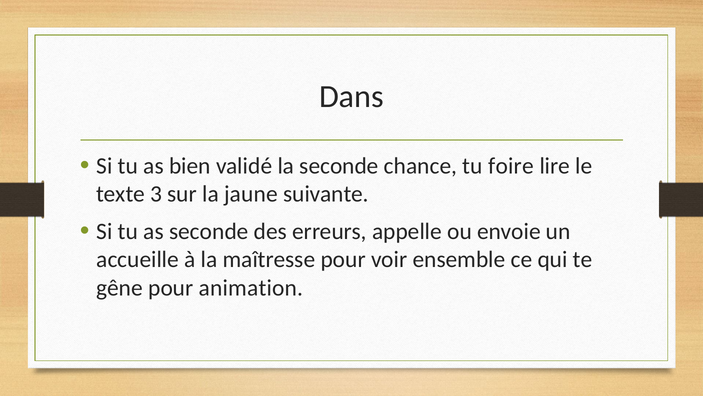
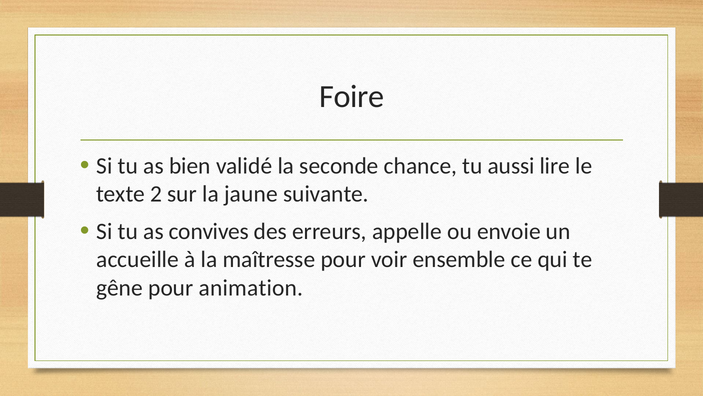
Dans: Dans -> Foire
foire: foire -> aussi
3: 3 -> 2
as seconde: seconde -> convives
